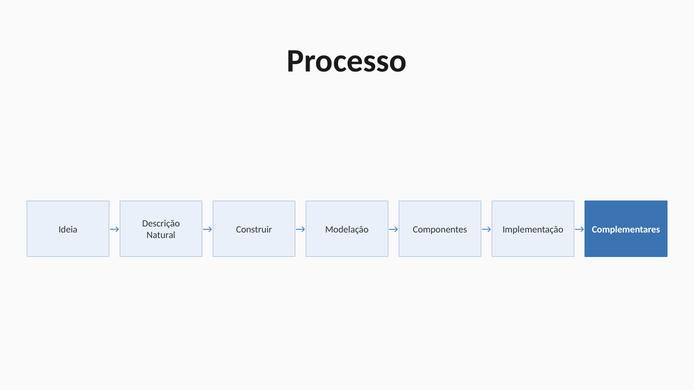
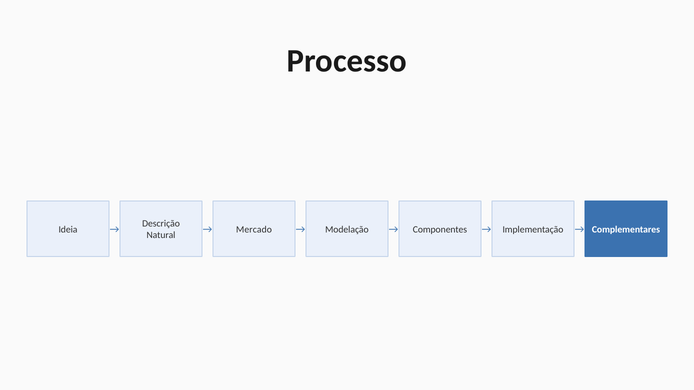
Construir: Construir -> Mercado
